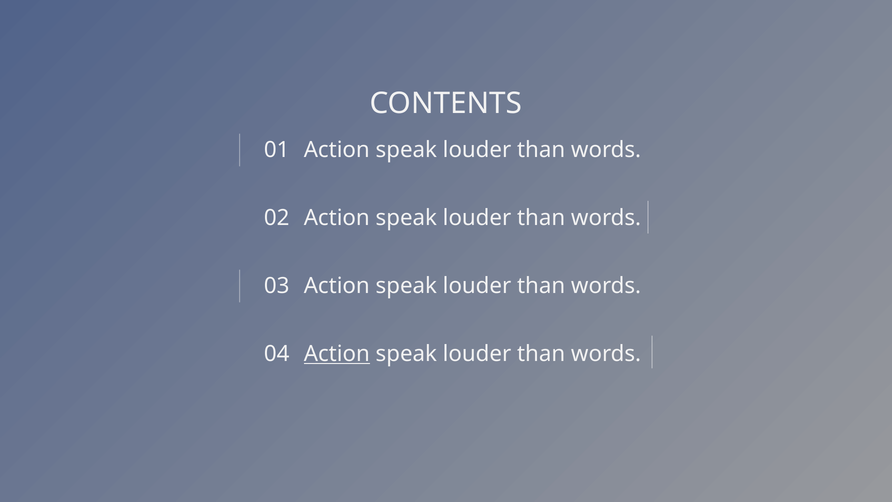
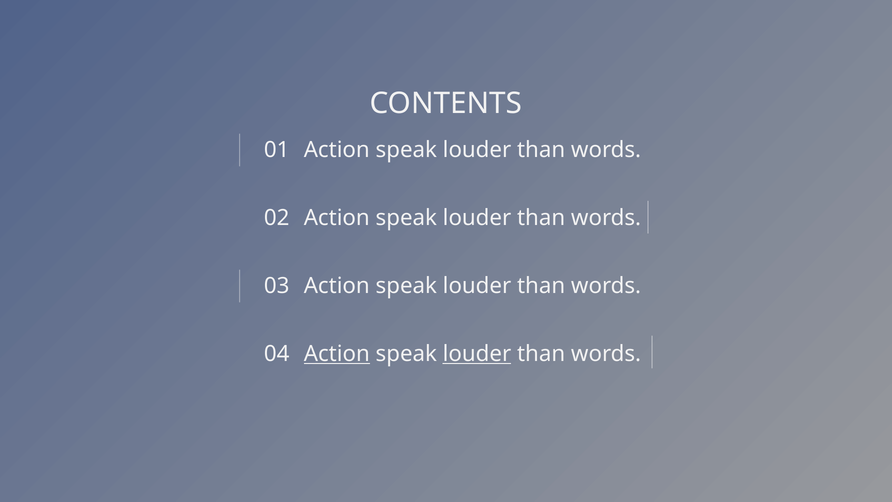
louder at (477, 354) underline: none -> present
